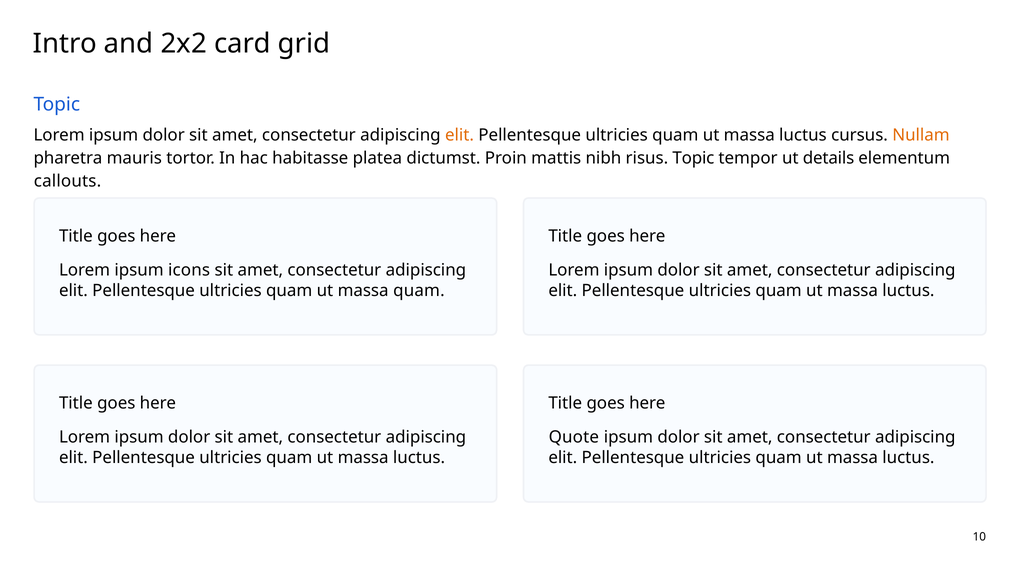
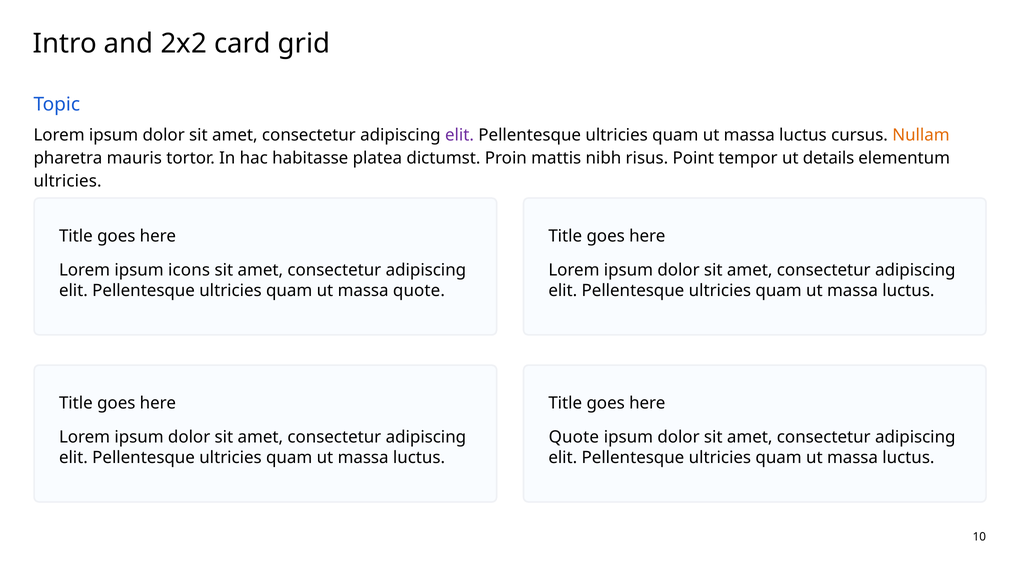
elit at (459, 135) colour: orange -> purple
risus Topic: Topic -> Point
callouts at (68, 181): callouts -> ultricies
massa quam: quam -> quote
